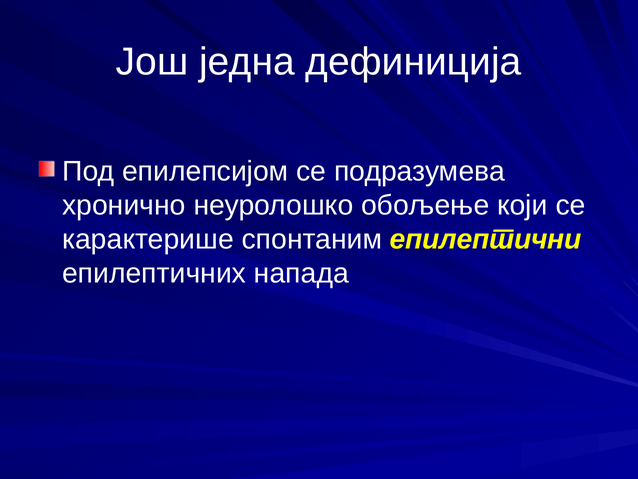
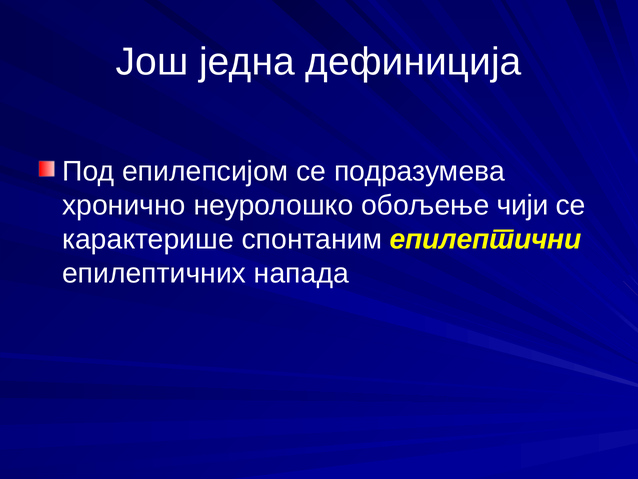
који: који -> чији
